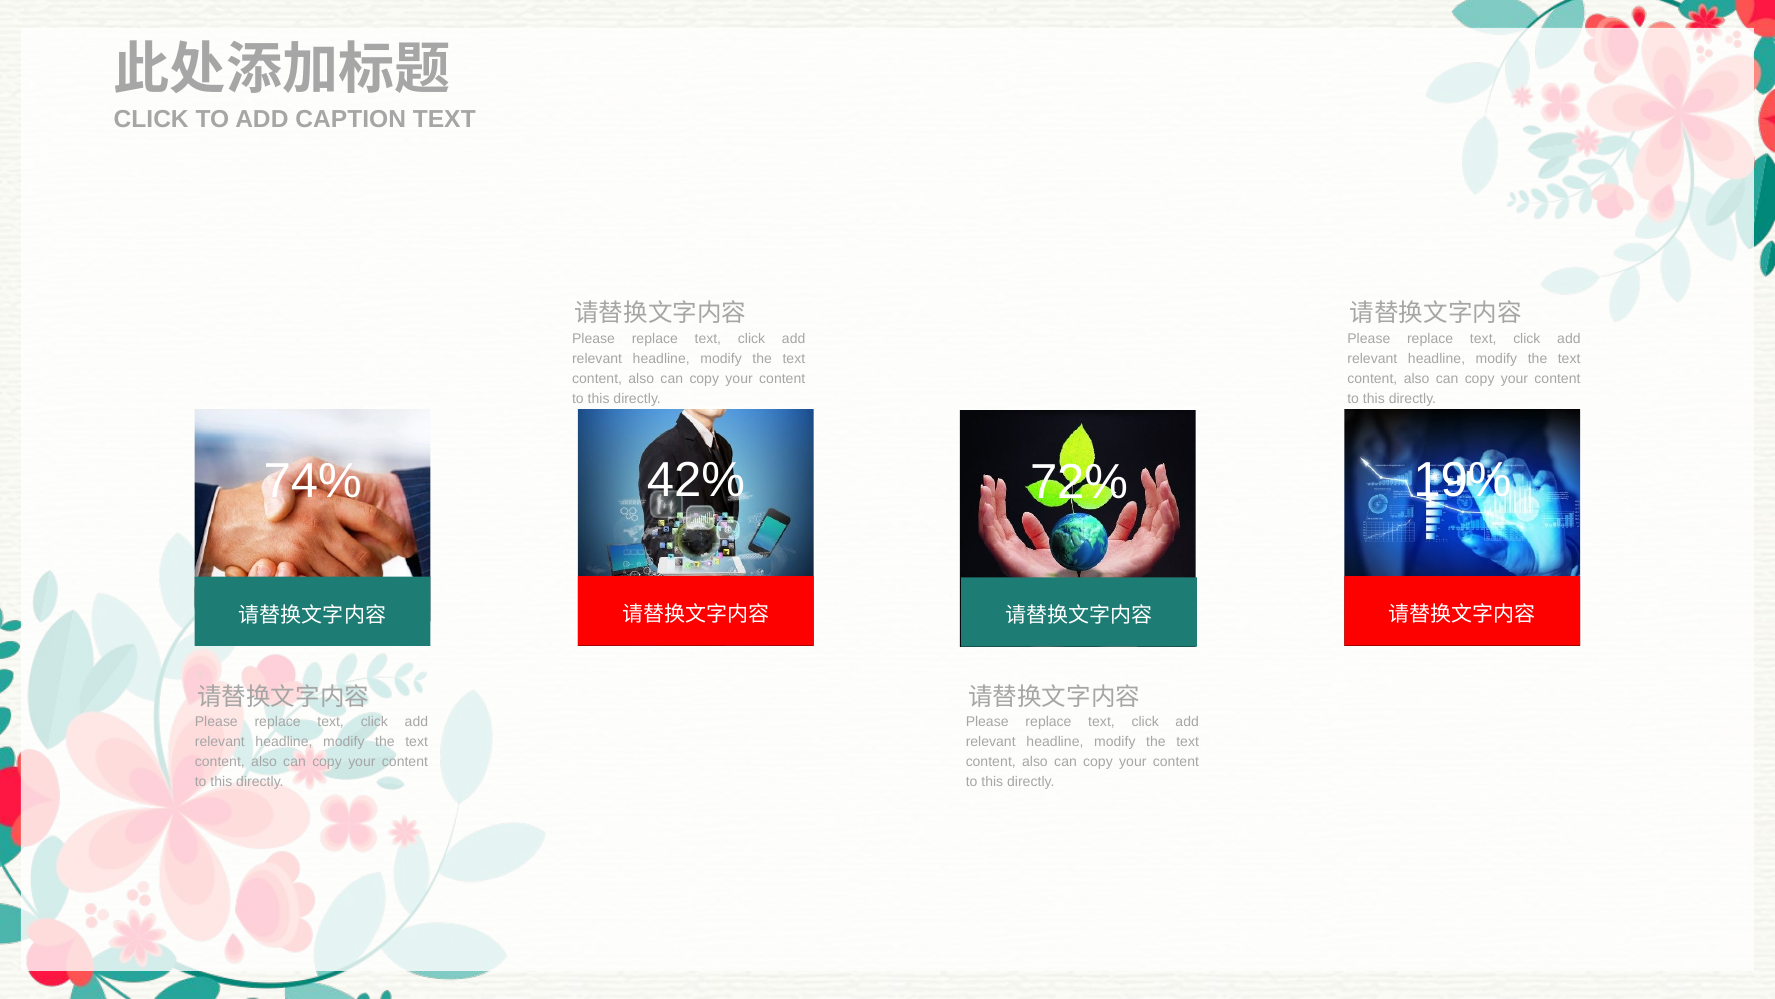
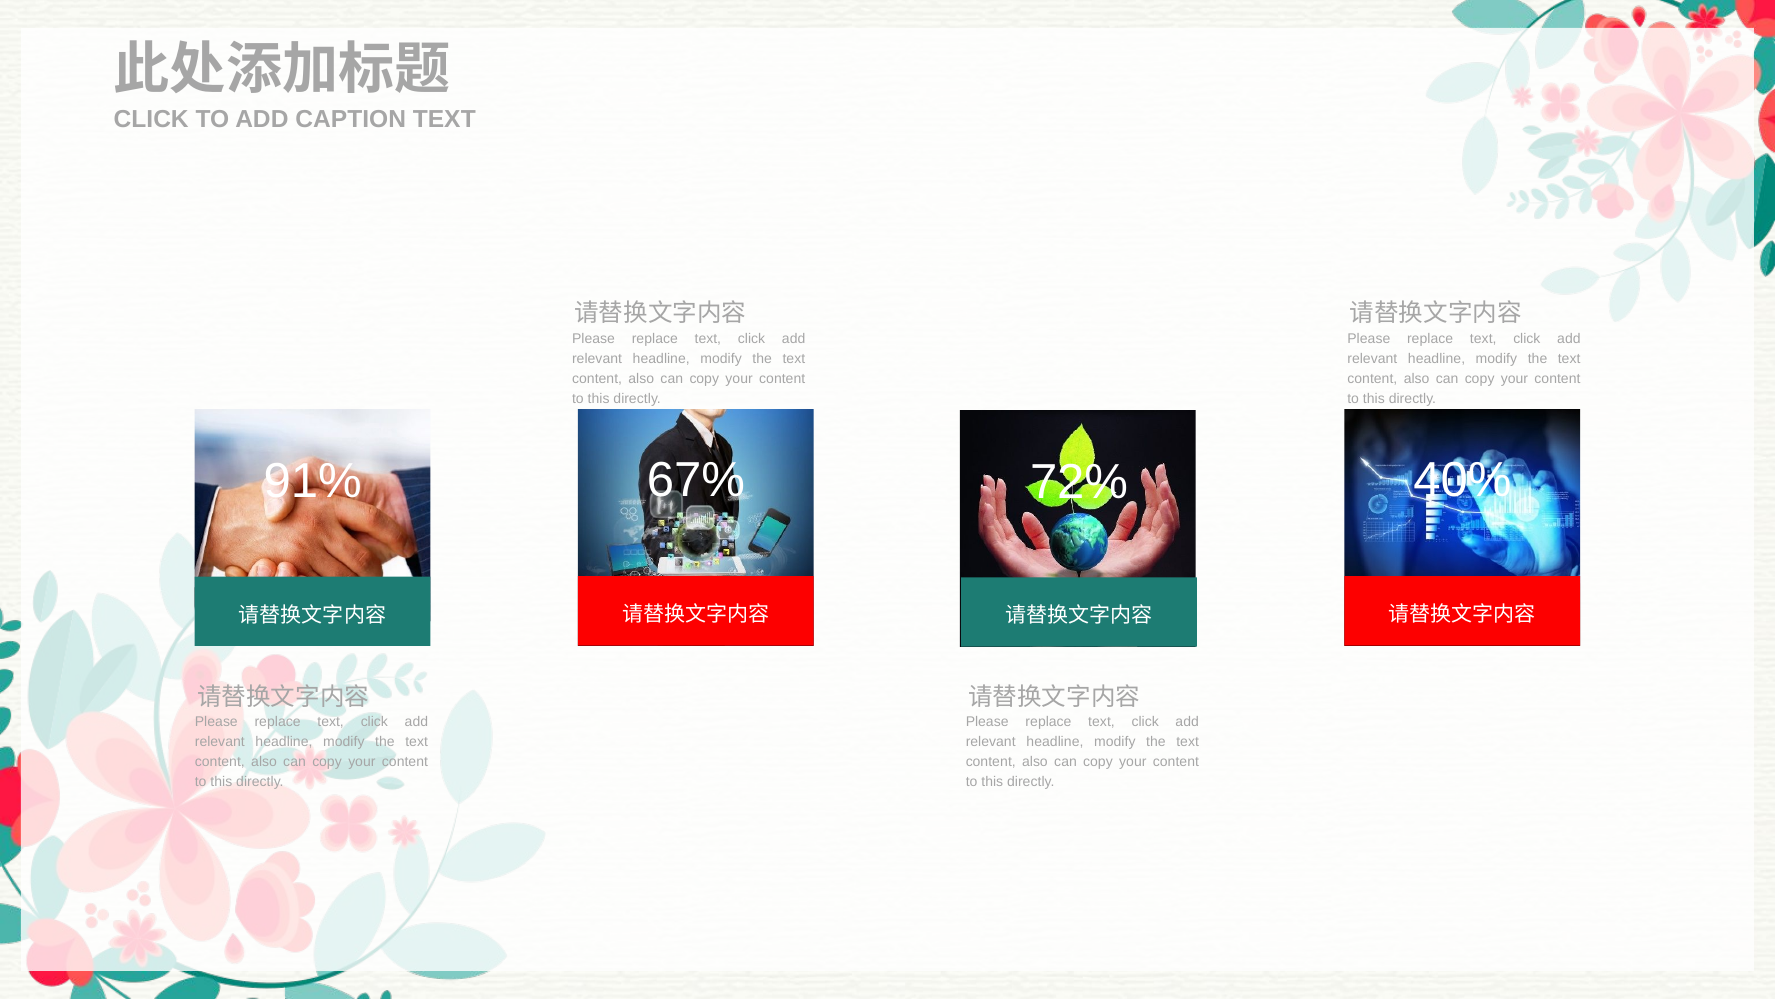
42%: 42% -> 67%
19%: 19% -> 40%
74%: 74% -> 91%
